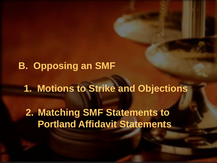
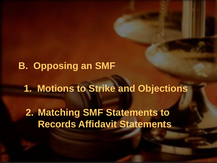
Portland: Portland -> Records
